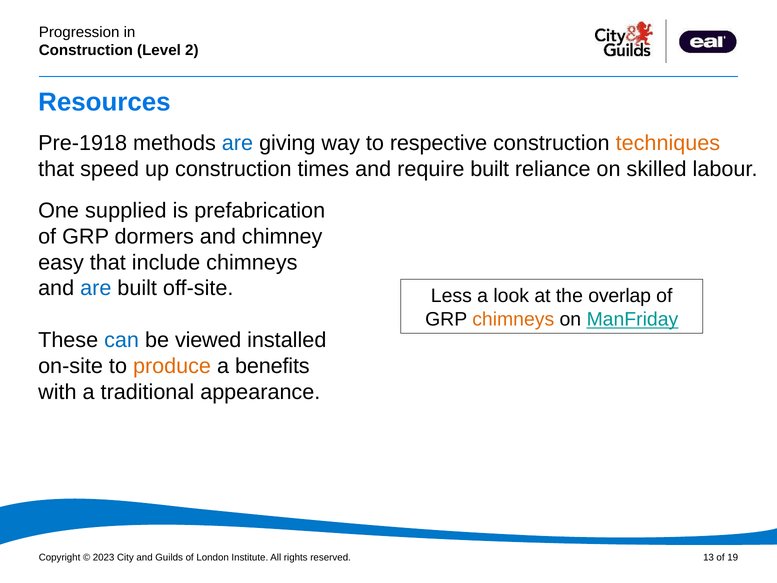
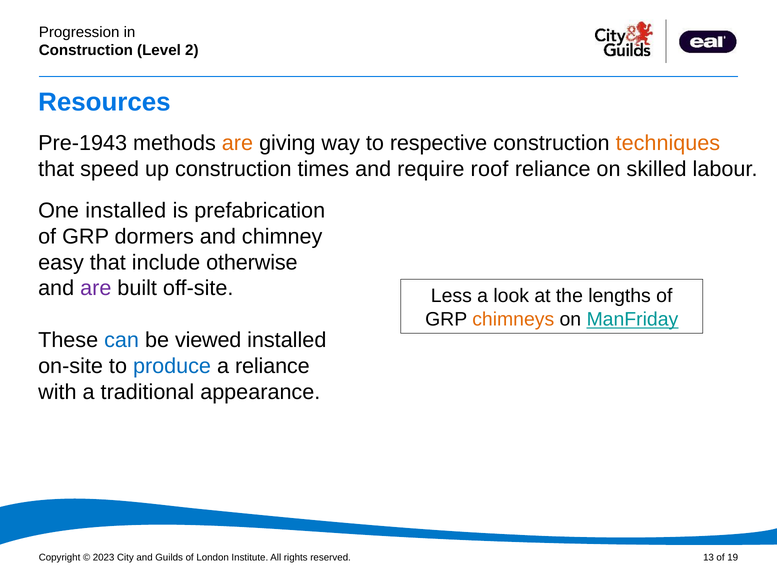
Pre-1918: Pre-1918 -> Pre-1943
are at (237, 143) colour: blue -> orange
require built: built -> roof
One supplied: supplied -> installed
include chimneys: chimneys -> otherwise
are at (96, 288) colour: blue -> purple
overlap: overlap -> lengths
produce colour: orange -> blue
a benefits: benefits -> reliance
